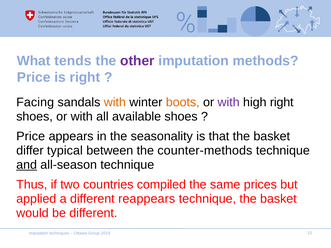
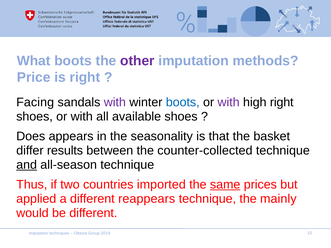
What tends: tends -> boots
with at (115, 102) colour: orange -> purple
boots at (183, 102) colour: orange -> blue
Price at (31, 136): Price -> Does
typical: typical -> results
counter-methods: counter-methods -> counter-collected
compiled: compiled -> imported
same underline: none -> present
technique the basket: basket -> mainly
